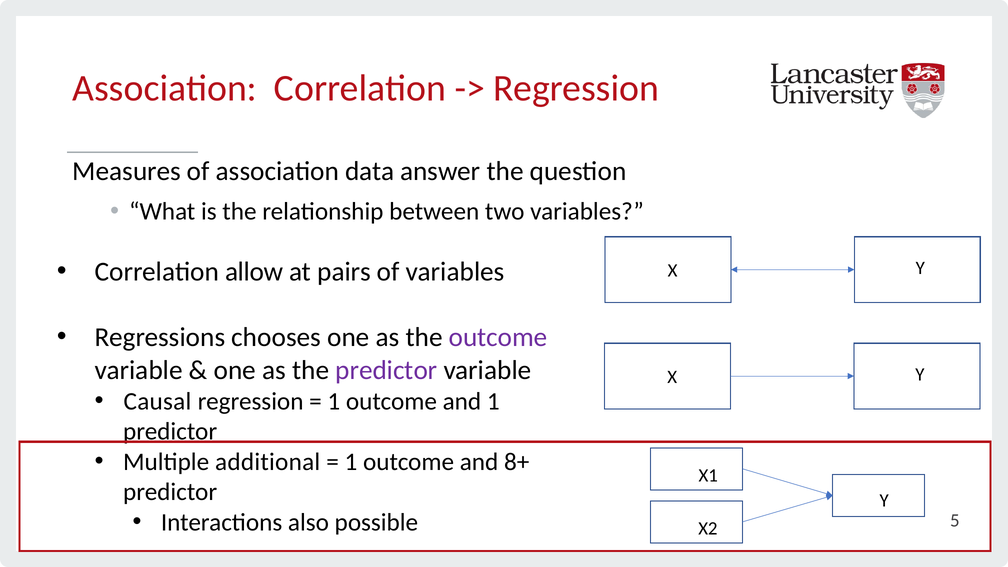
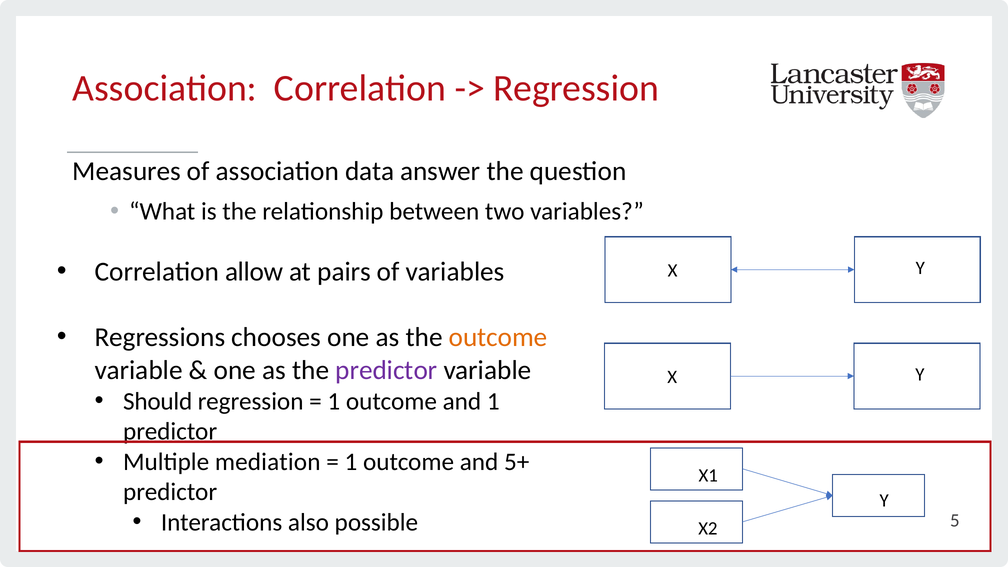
outcome at (498, 337) colour: purple -> orange
Causal: Causal -> Should
additional: additional -> mediation
8+: 8+ -> 5+
